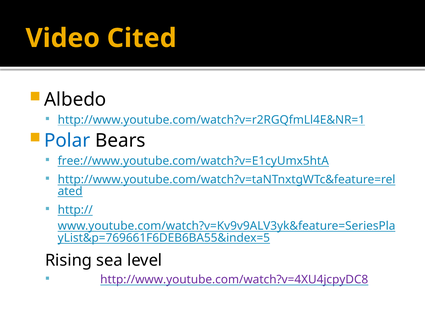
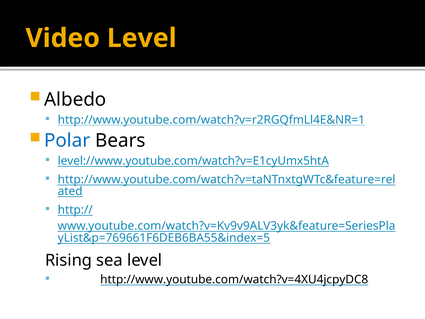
Video Cited: Cited -> Level
free://www.youtube.com/watch?v=E1cyUmx5htA: free://www.youtube.com/watch?v=E1cyUmx5htA -> level://www.youtube.com/watch?v=E1cyUmx5htA
http://www.youtube.com/watch?v=4XU4jcpyDC8 colour: purple -> black
